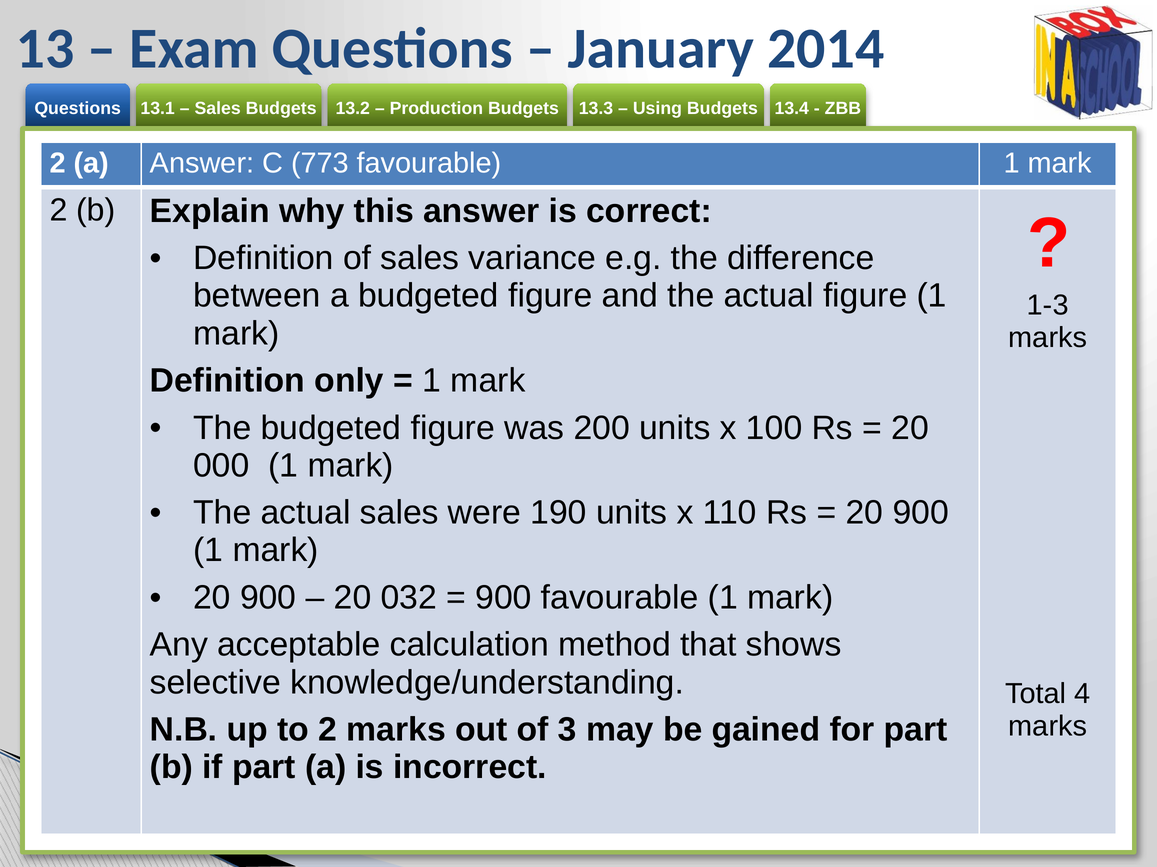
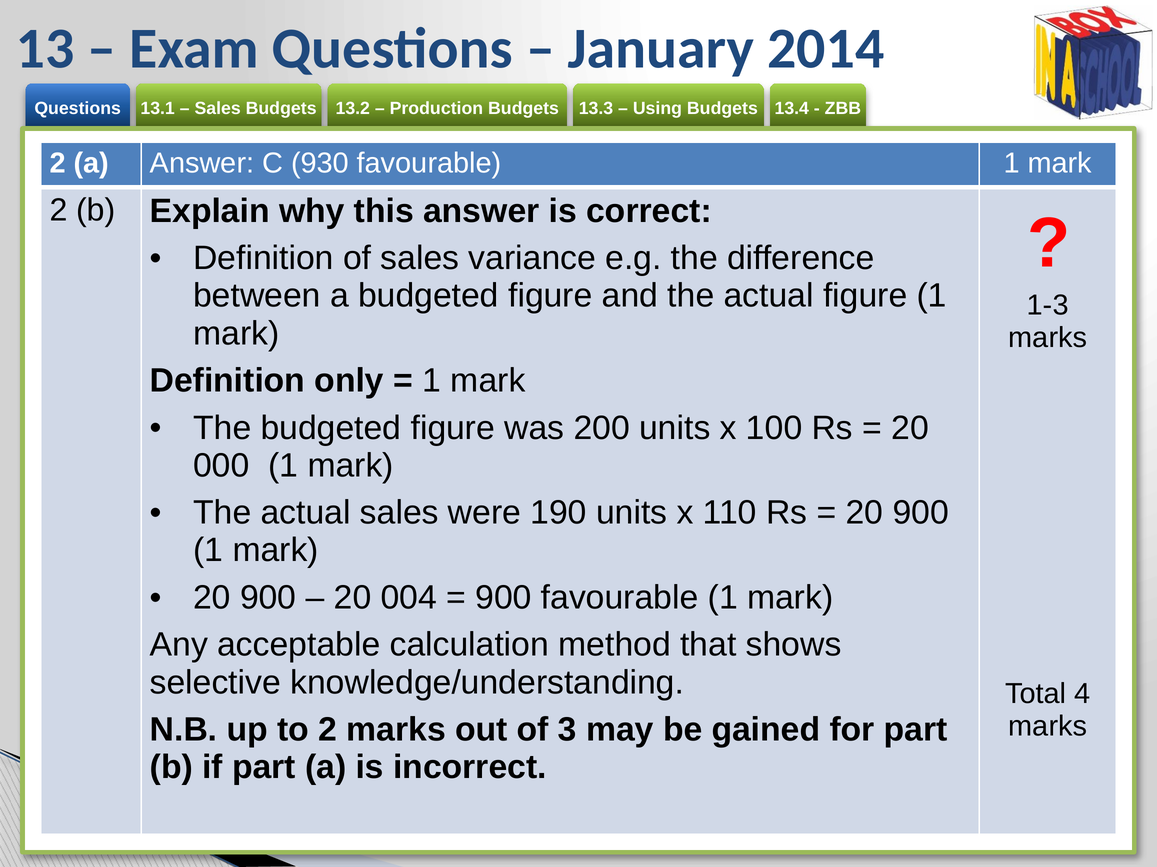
773: 773 -> 930
032: 032 -> 004
